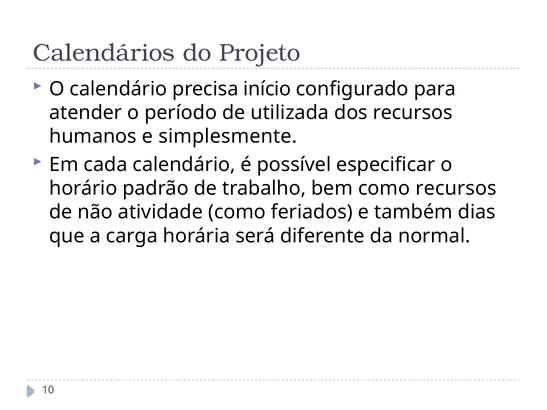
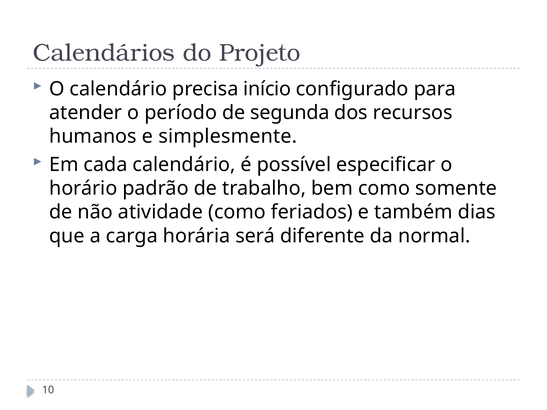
utilizada: utilizada -> segunda
como recursos: recursos -> somente
